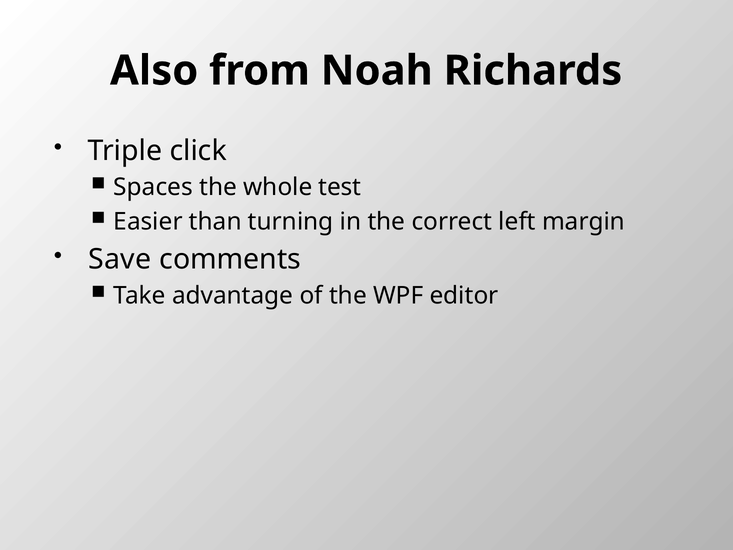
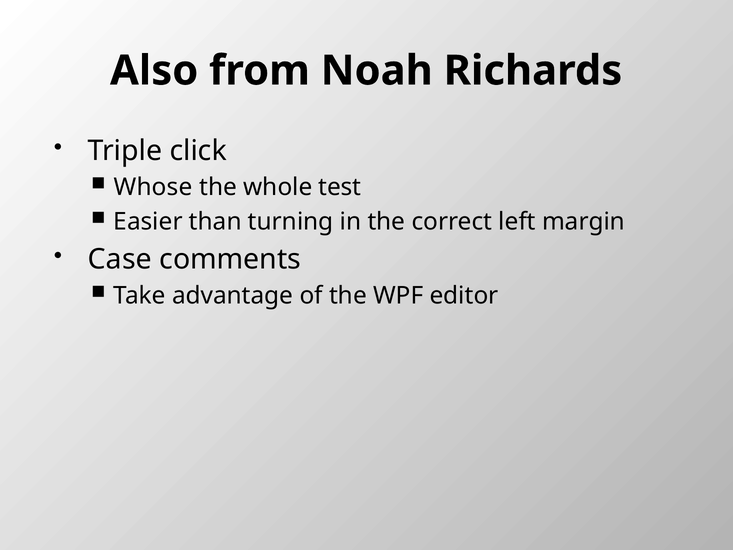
Spaces: Spaces -> Whose
Save: Save -> Case
